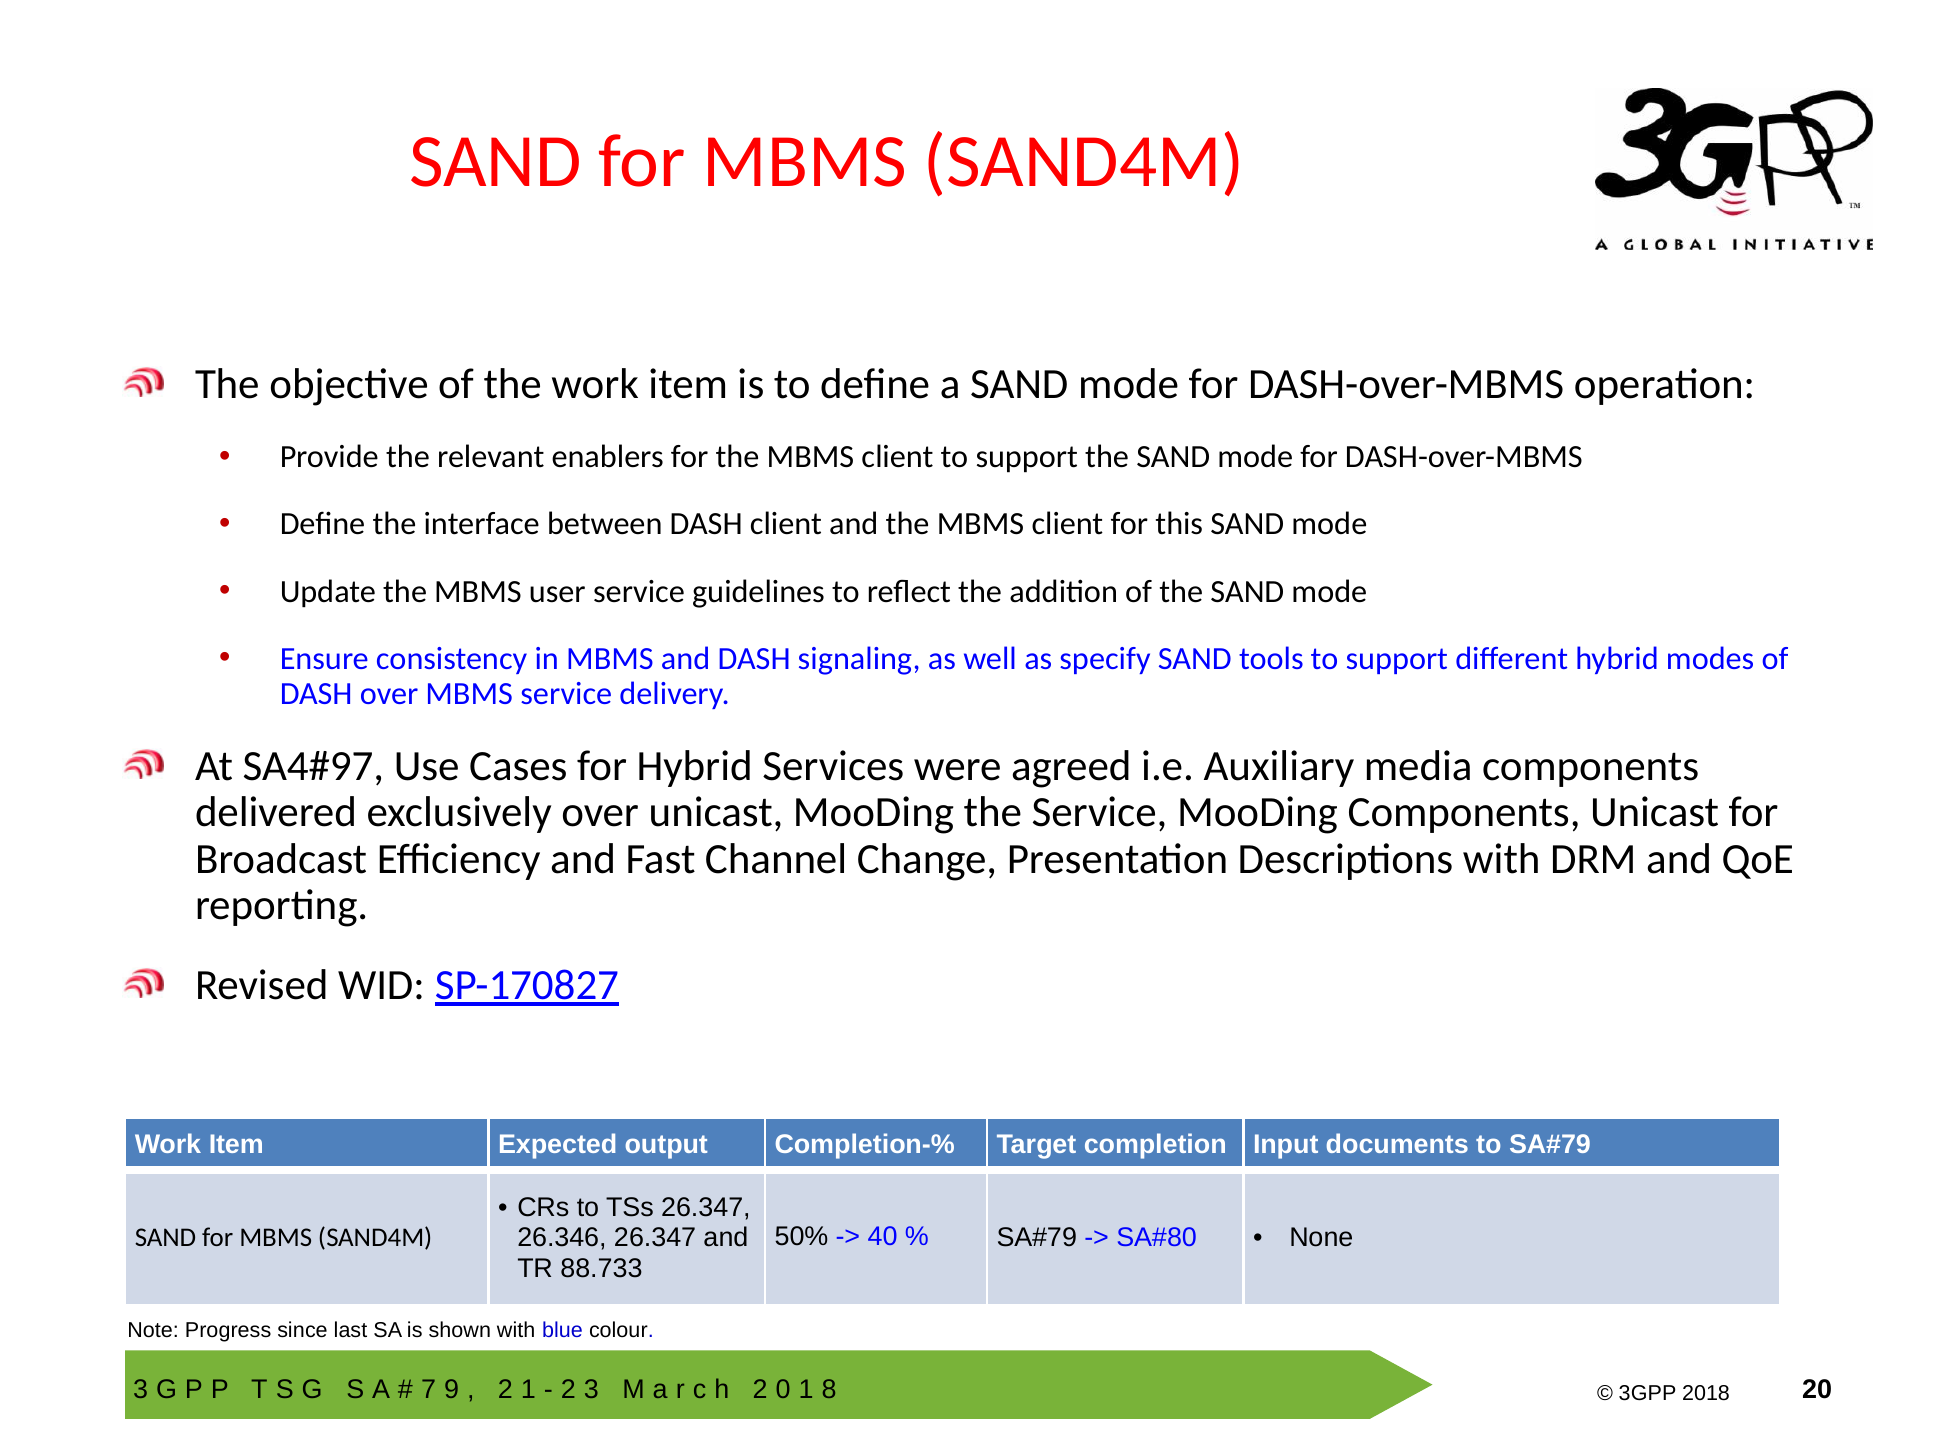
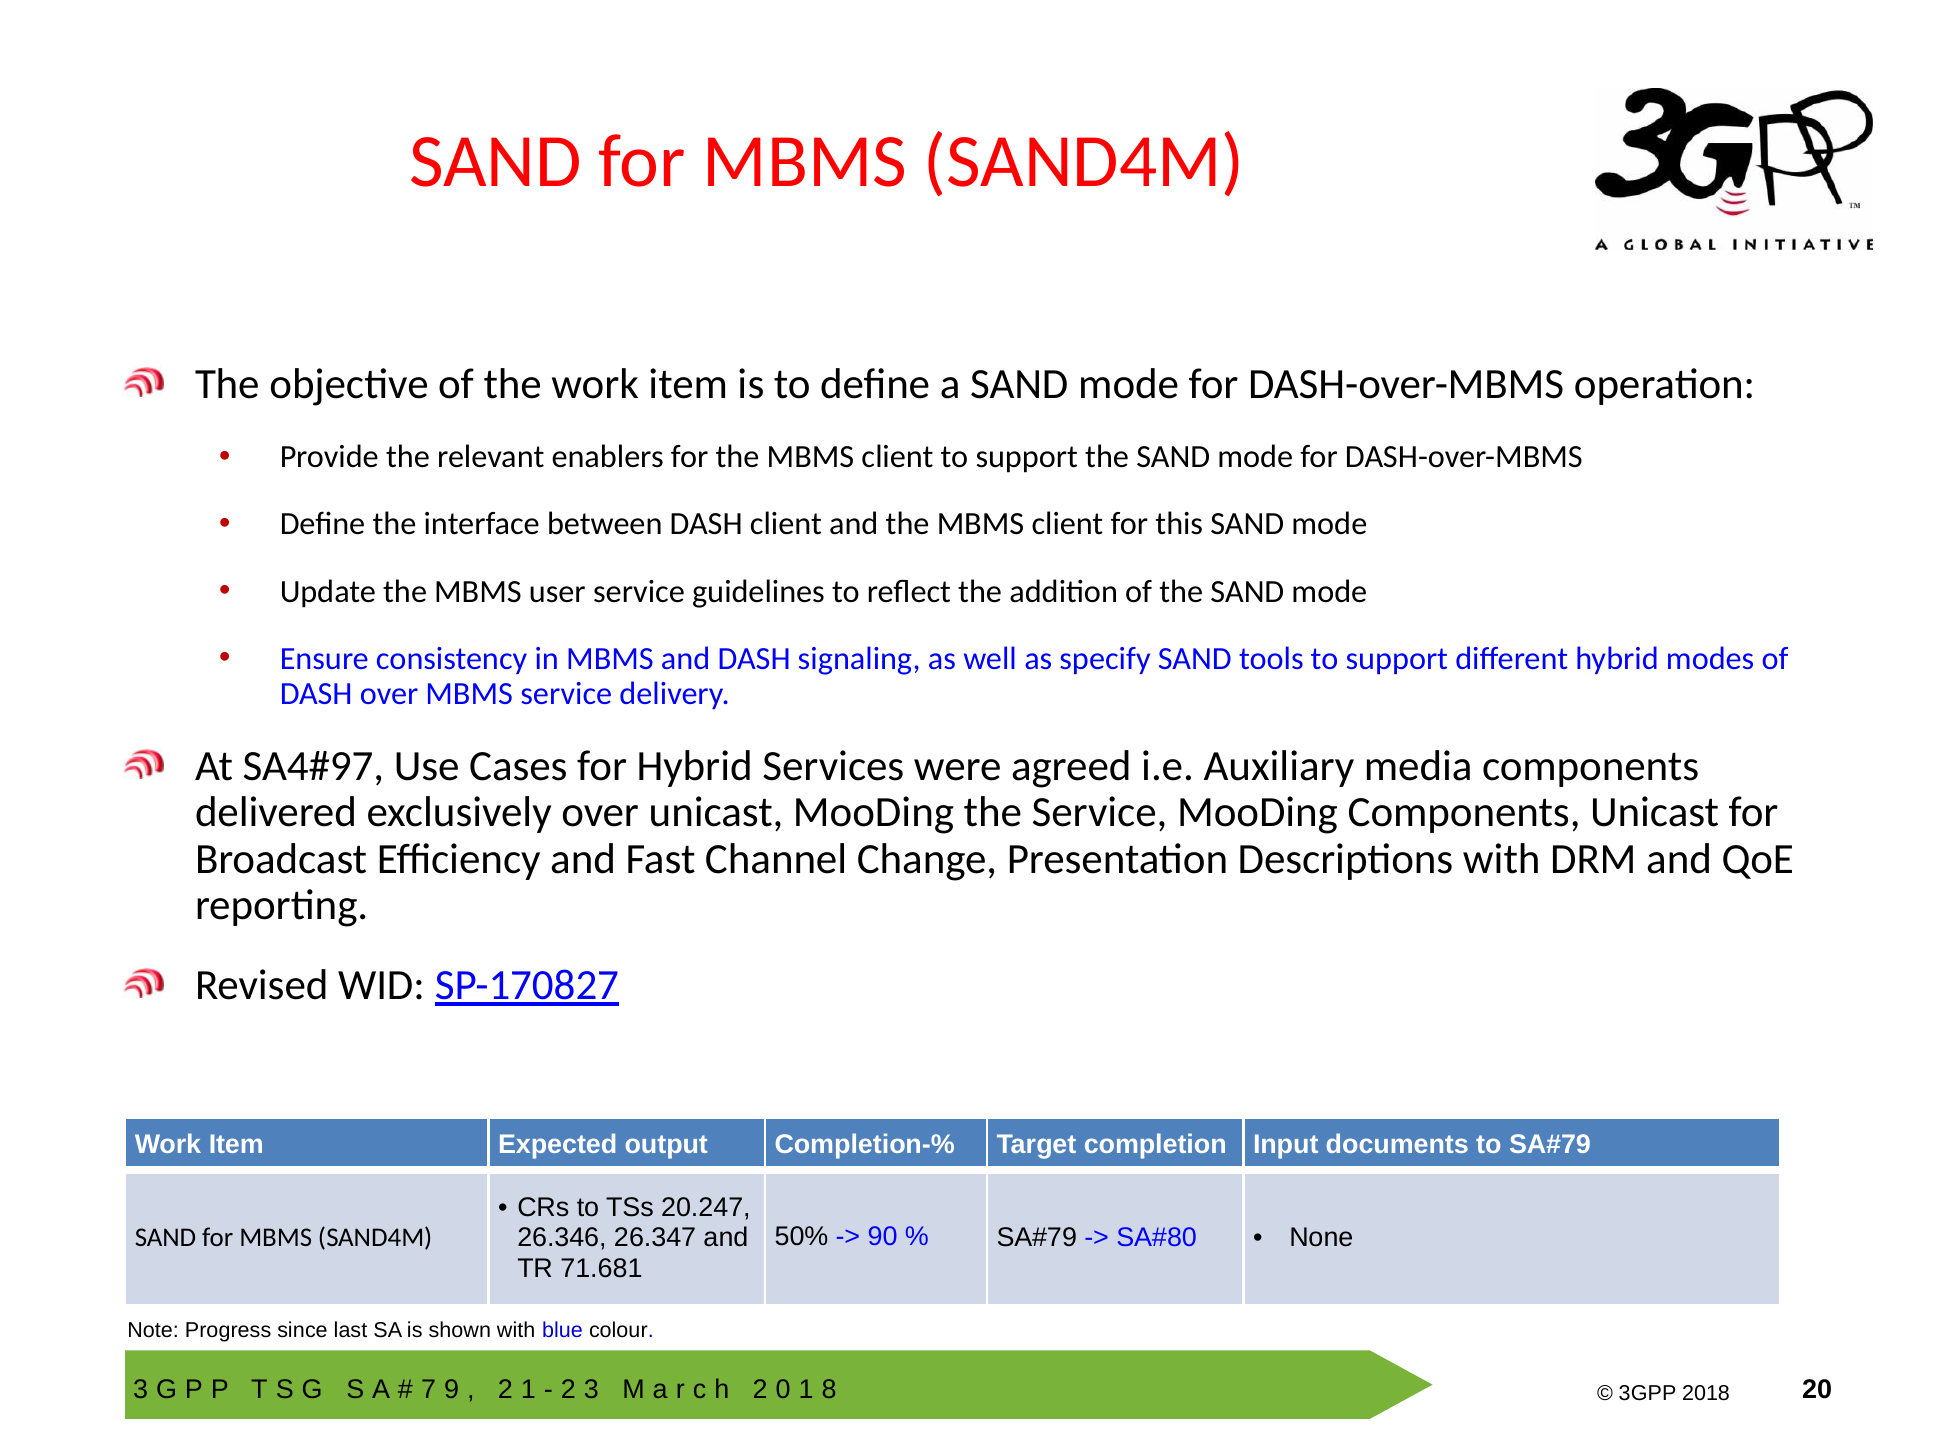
TSs 26.347: 26.347 -> 20.247
40: 40 -> 90
88.733: 88.733 -> 71.681
